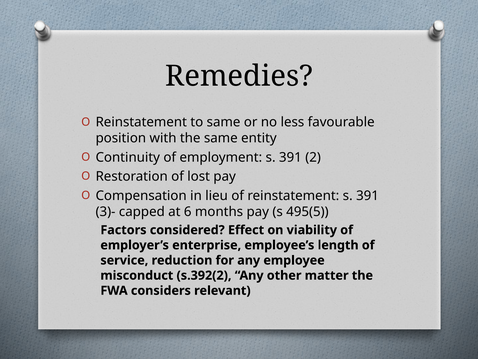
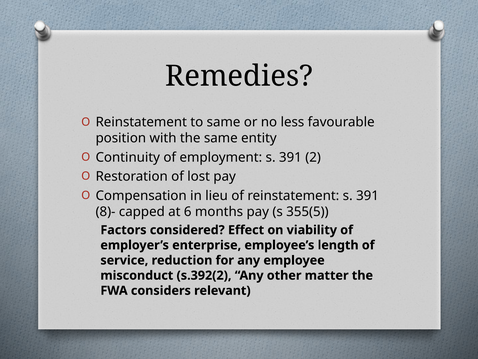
3)-: 3)- -> 8)-
495(5: 495(5 -> 355(5
